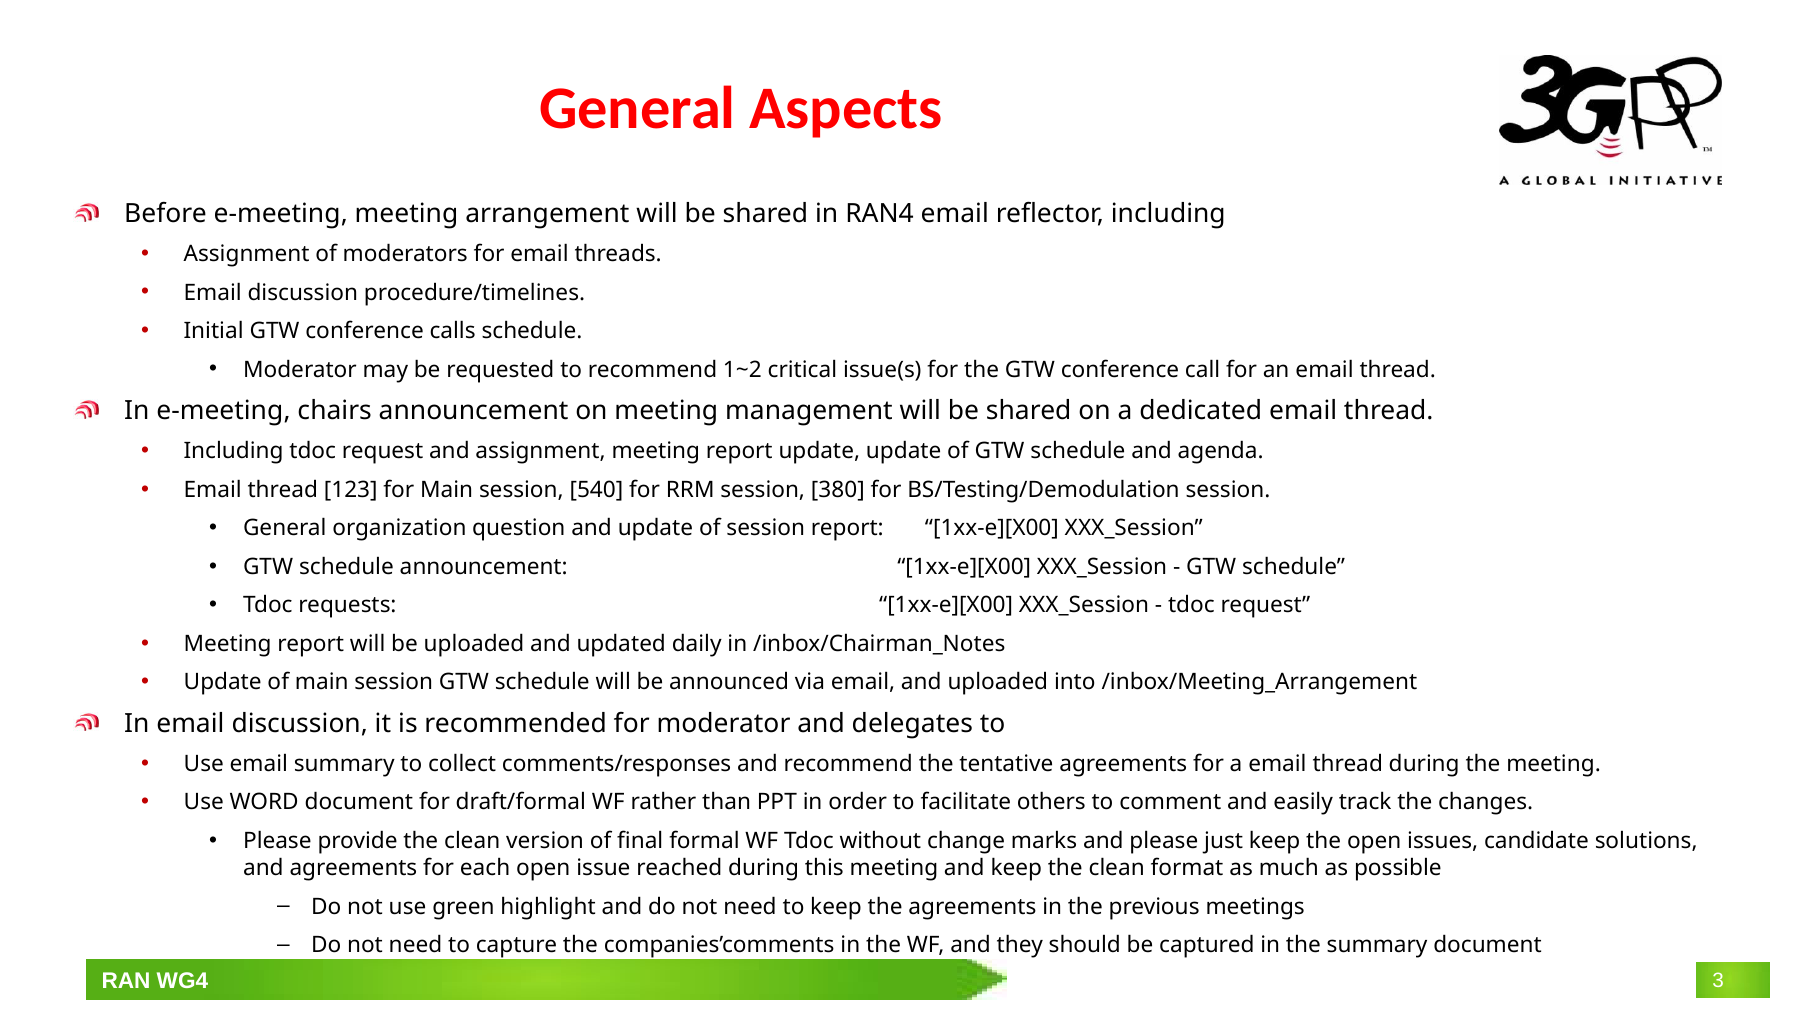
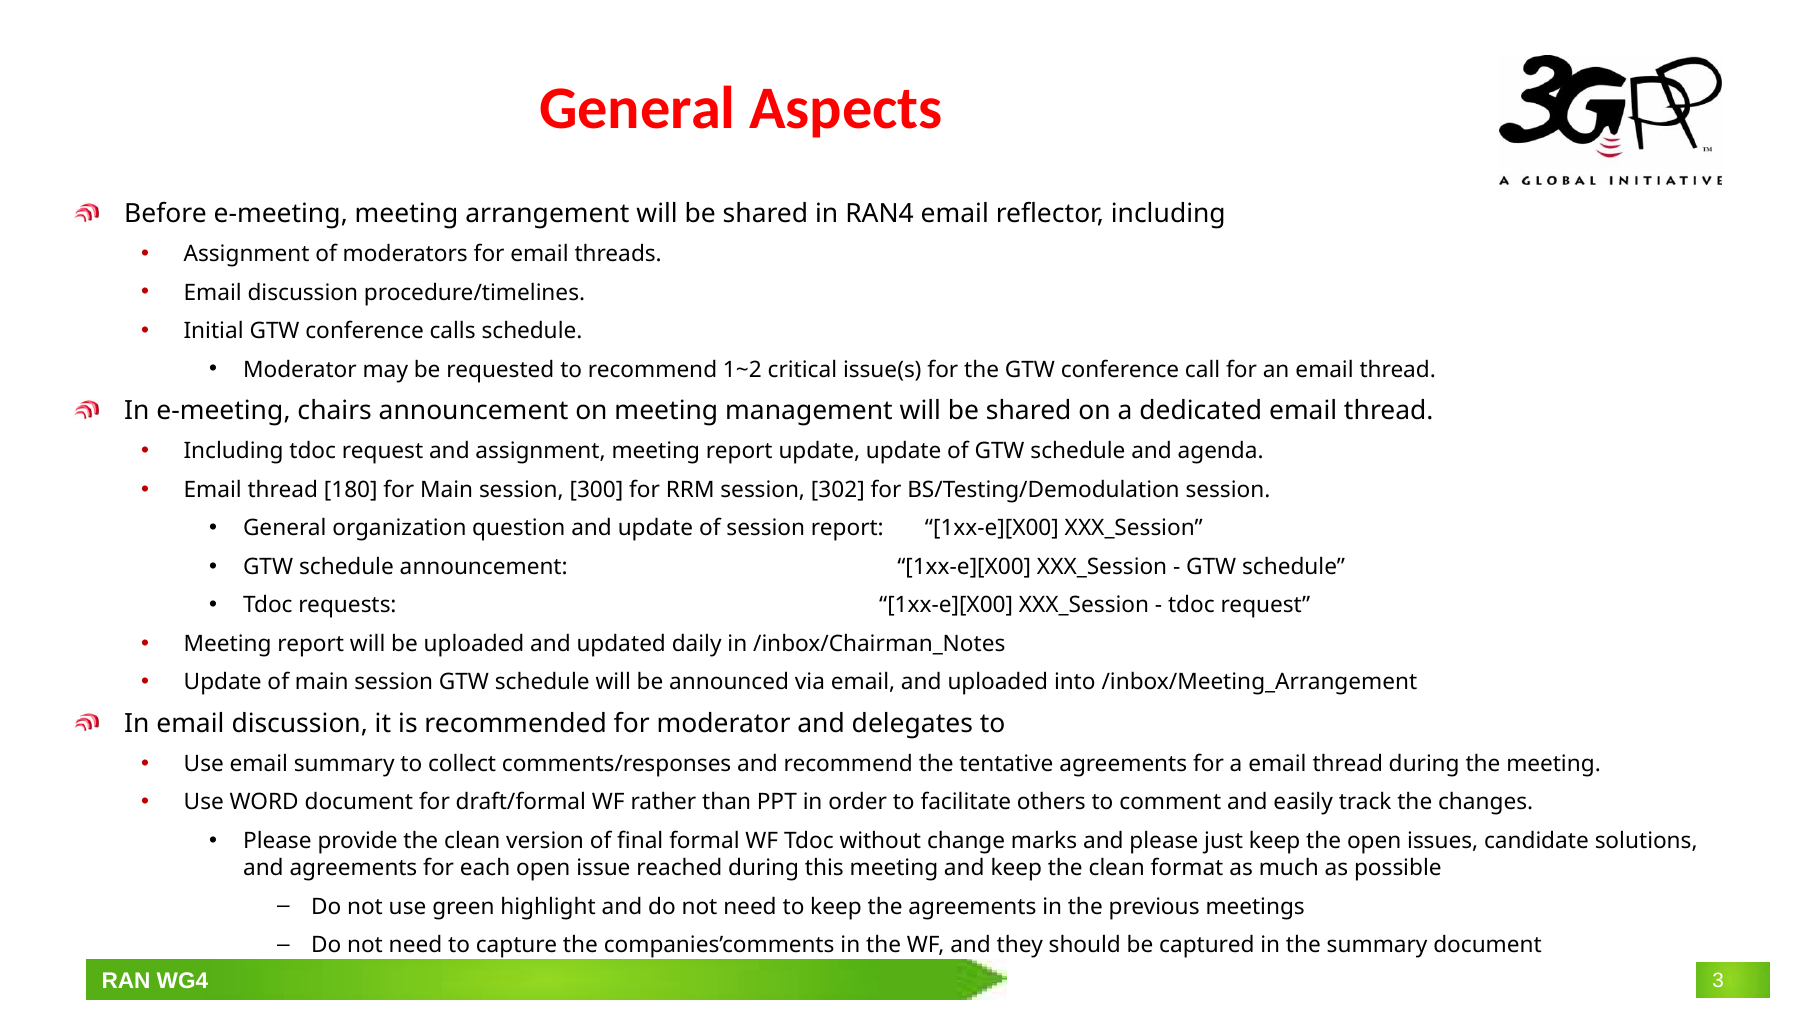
123: 123 -> 180
540: 540 -> 300
380: 380 -> 302
